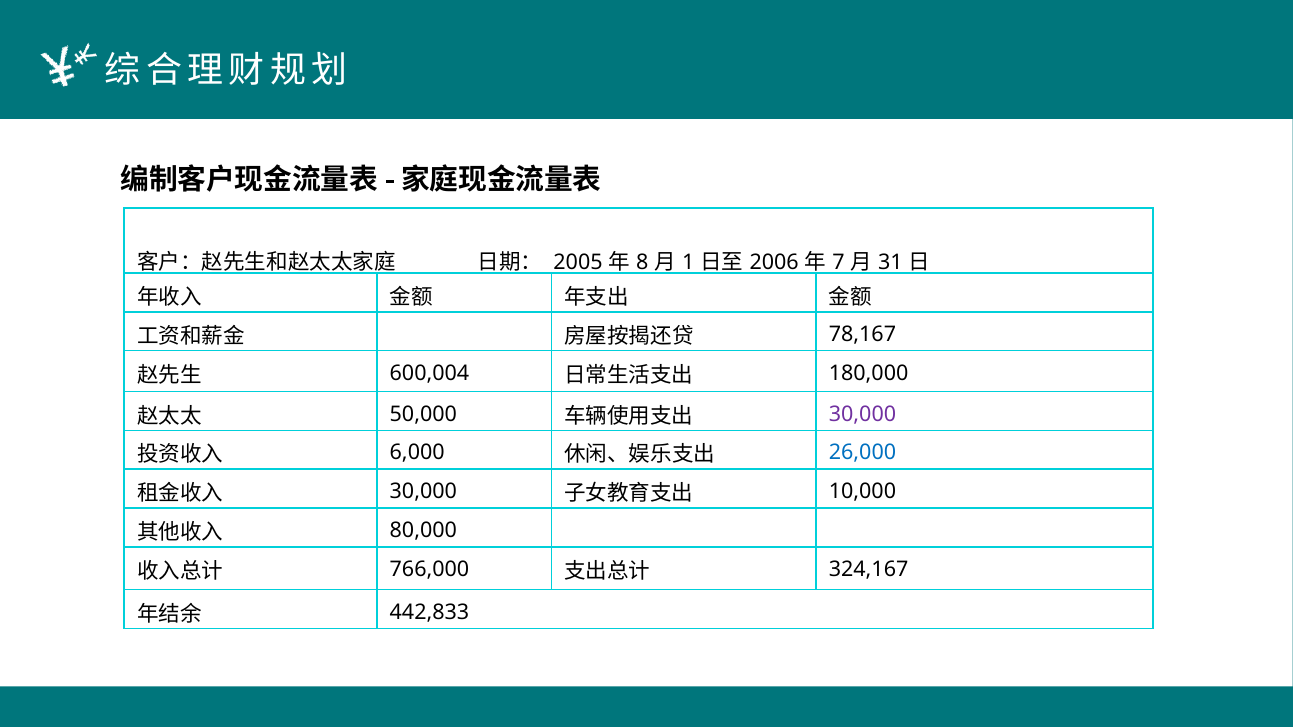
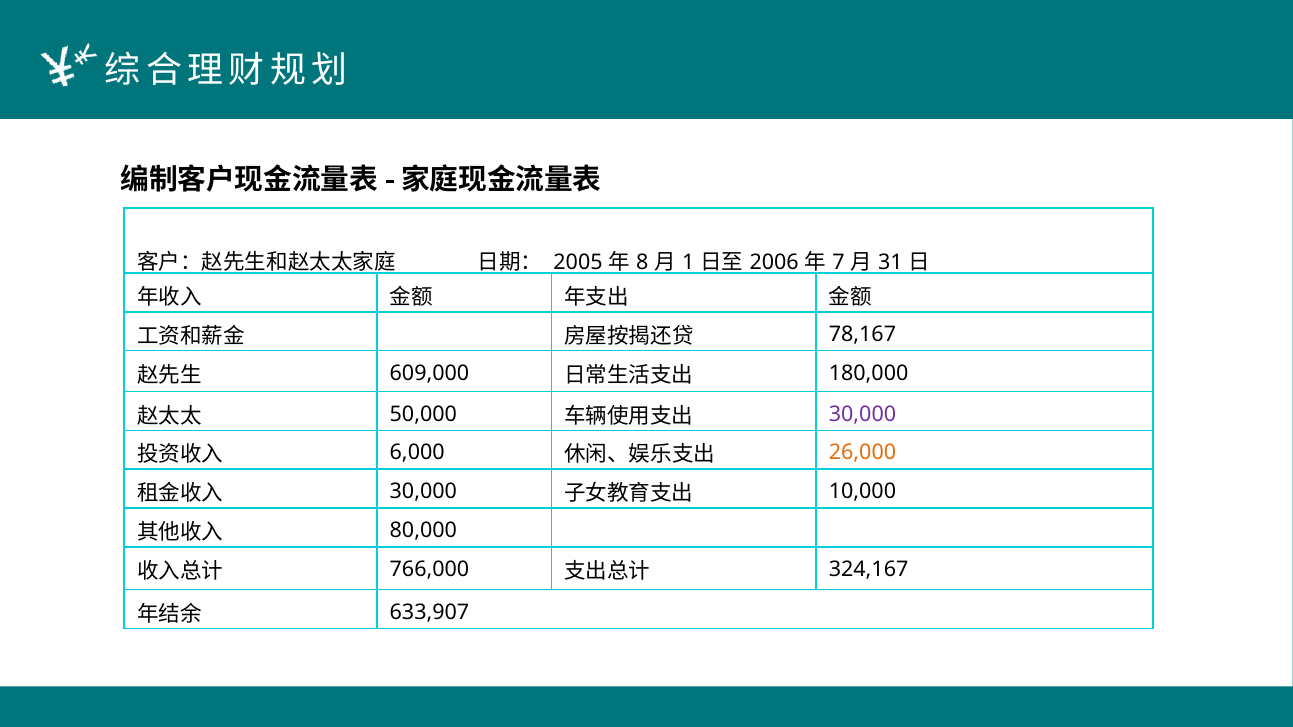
600,004: 600,004 -> 609,000
26,000 colour: blue -> orange
442,833: 442,833 -> 633,907
